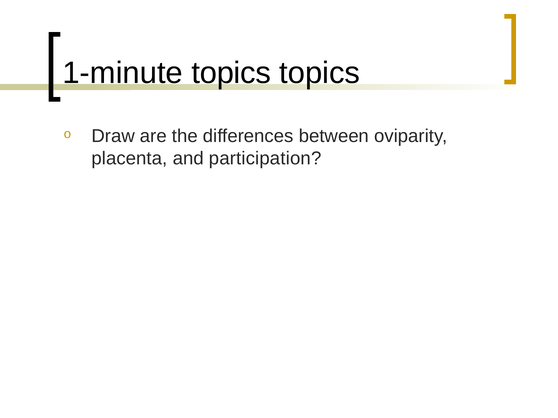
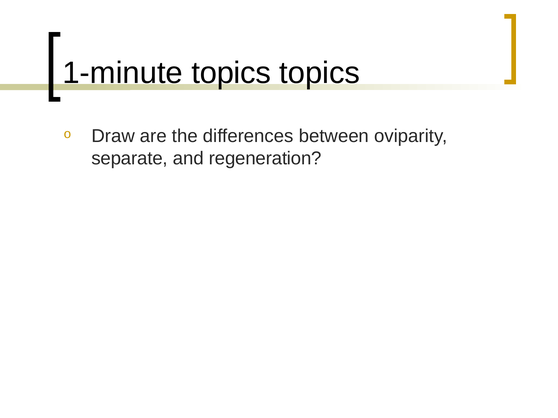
placenta: placenta -> separate
participation: participation -> regeneration
